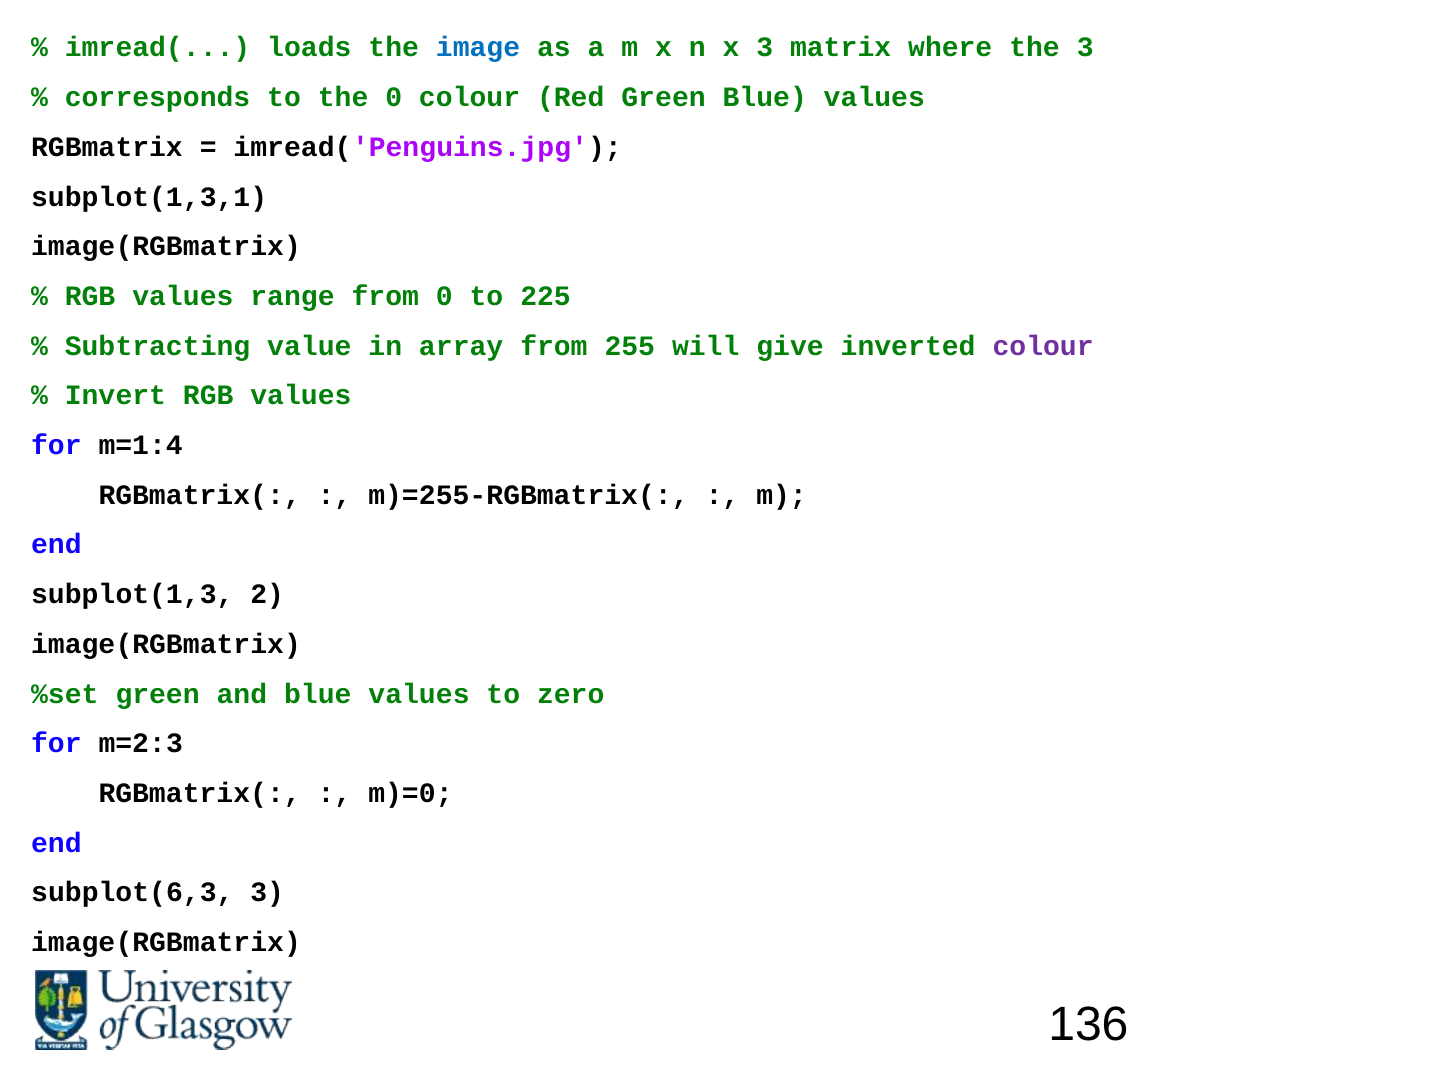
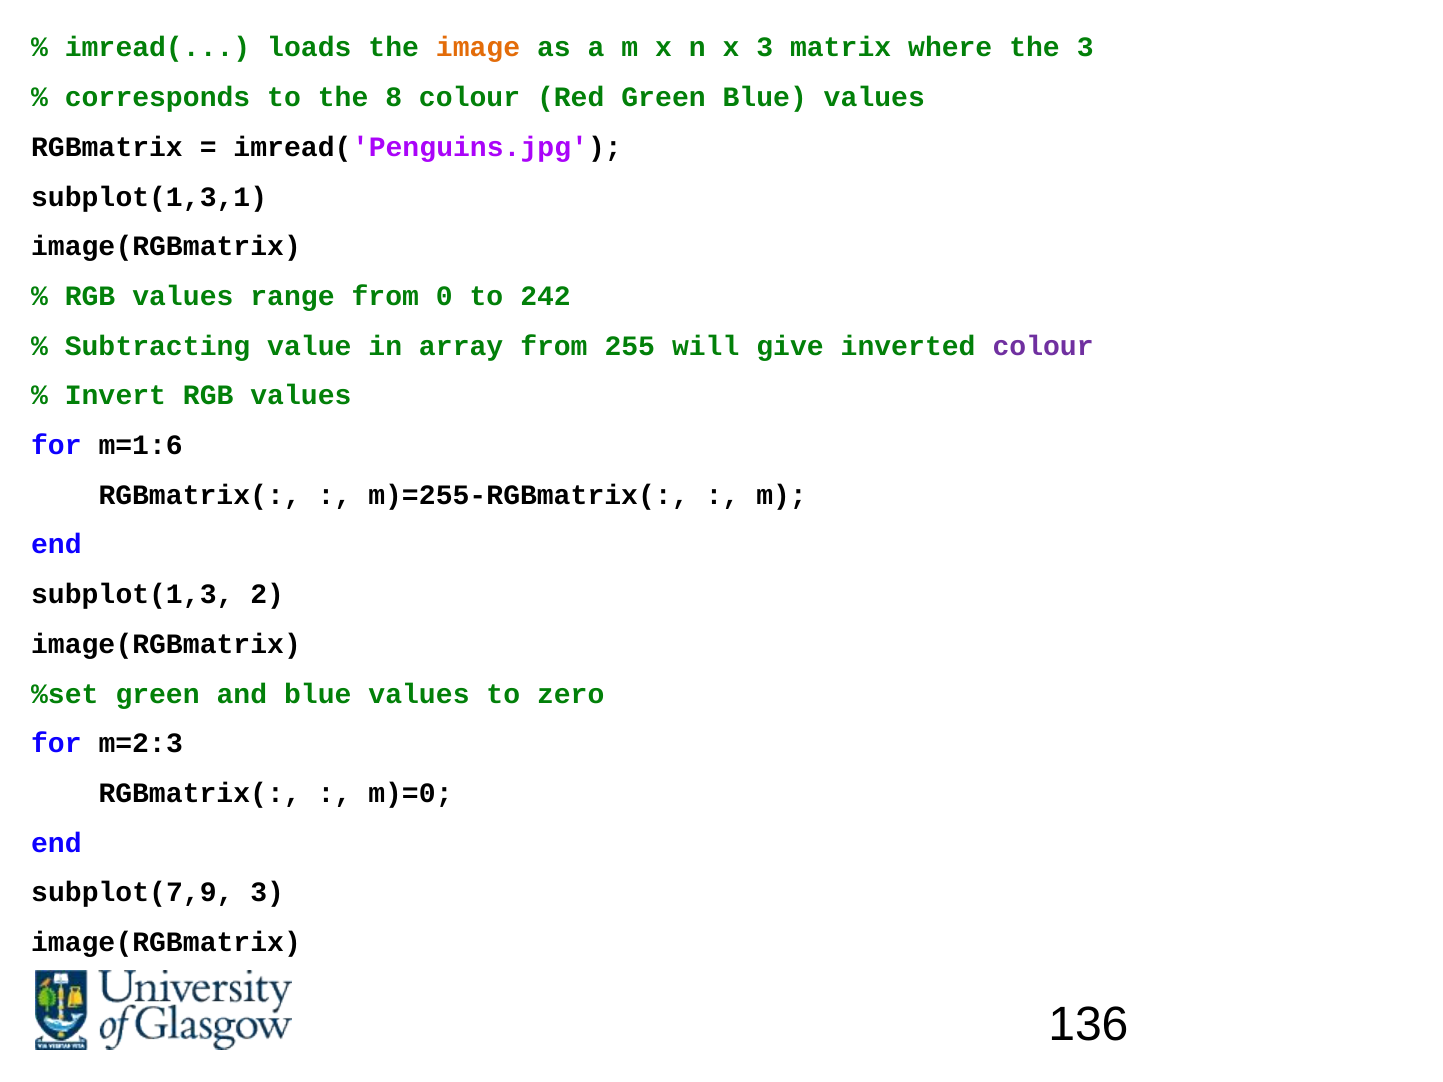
image colour: blue -> orange
the 0: 0 -> 8
225: 225 -> 242
m=1:4: m=1:4 -> m=1:6
subplot(6,3: subplot(6,3 -> subplot(7,9
